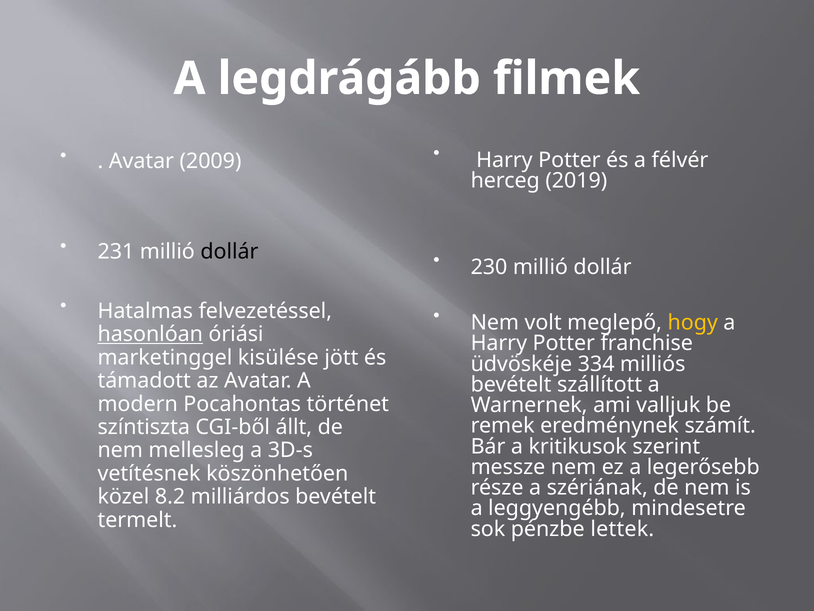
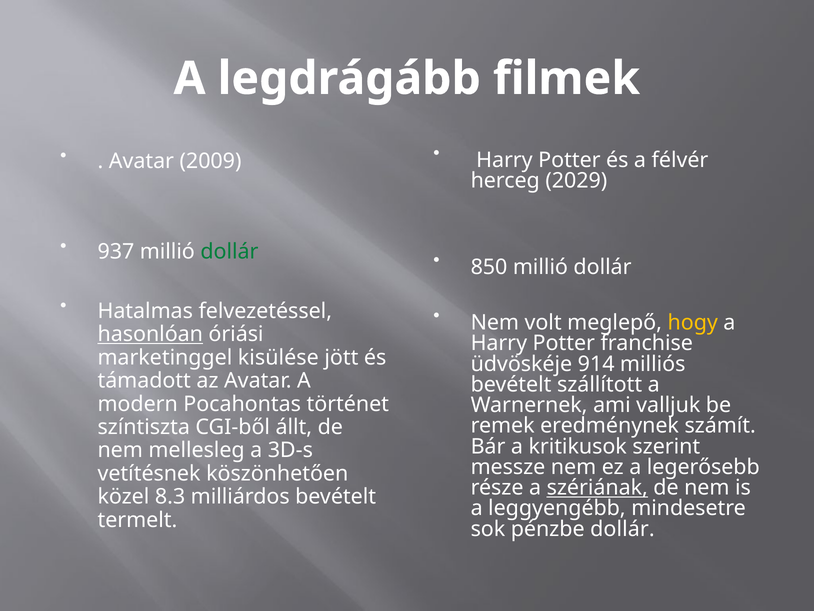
2019: 2019 -> 2029
231: 231 -> 937
dollár at (229, 251) colour: black -> green
230: 230 -> 850
334: 334 -> 914
szériának underline: none -> present
8.2: 8.2 -> 8.3
pénzbe lettek: lettek -> dollár
